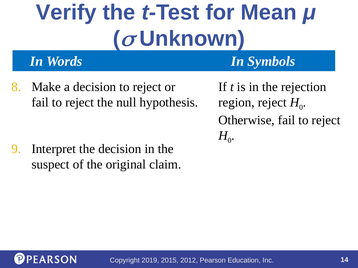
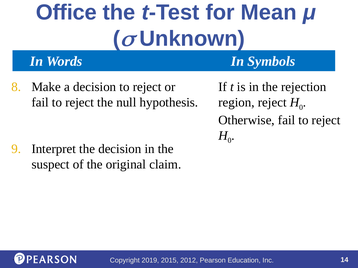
Verify: Verify -> Office
